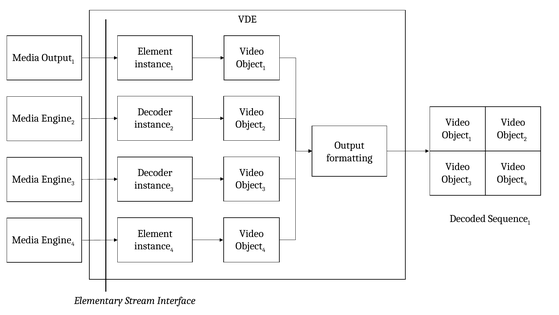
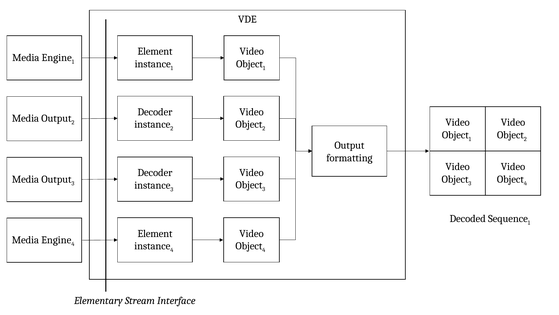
Output at (57, 58): Output -> Engine
Engine at (56, 118): Engine -> Output
Engine at (56, 179): Engine -> Output
